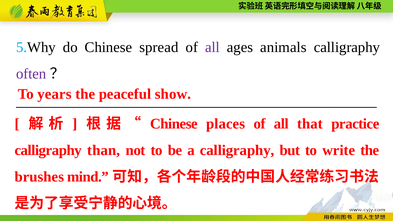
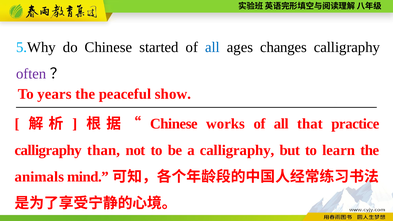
spread: spread -> started
all at (212, 47) colour: purple -> blue
animals: animals -> changes
places: places -> works
write: write -> learn
brushes: brushes -> animals
